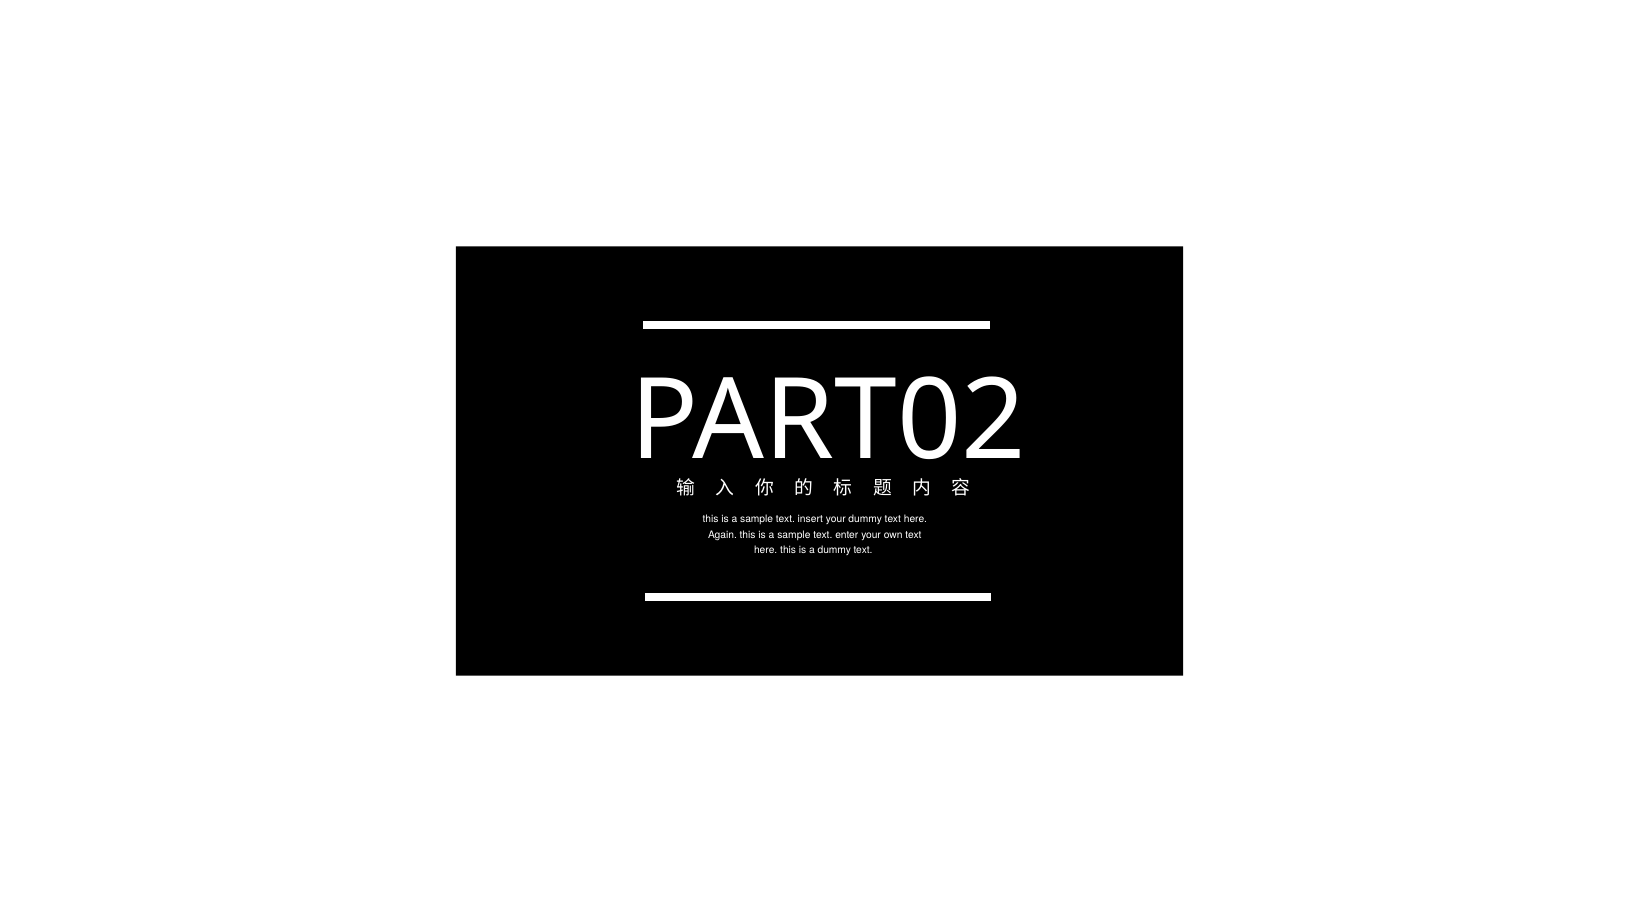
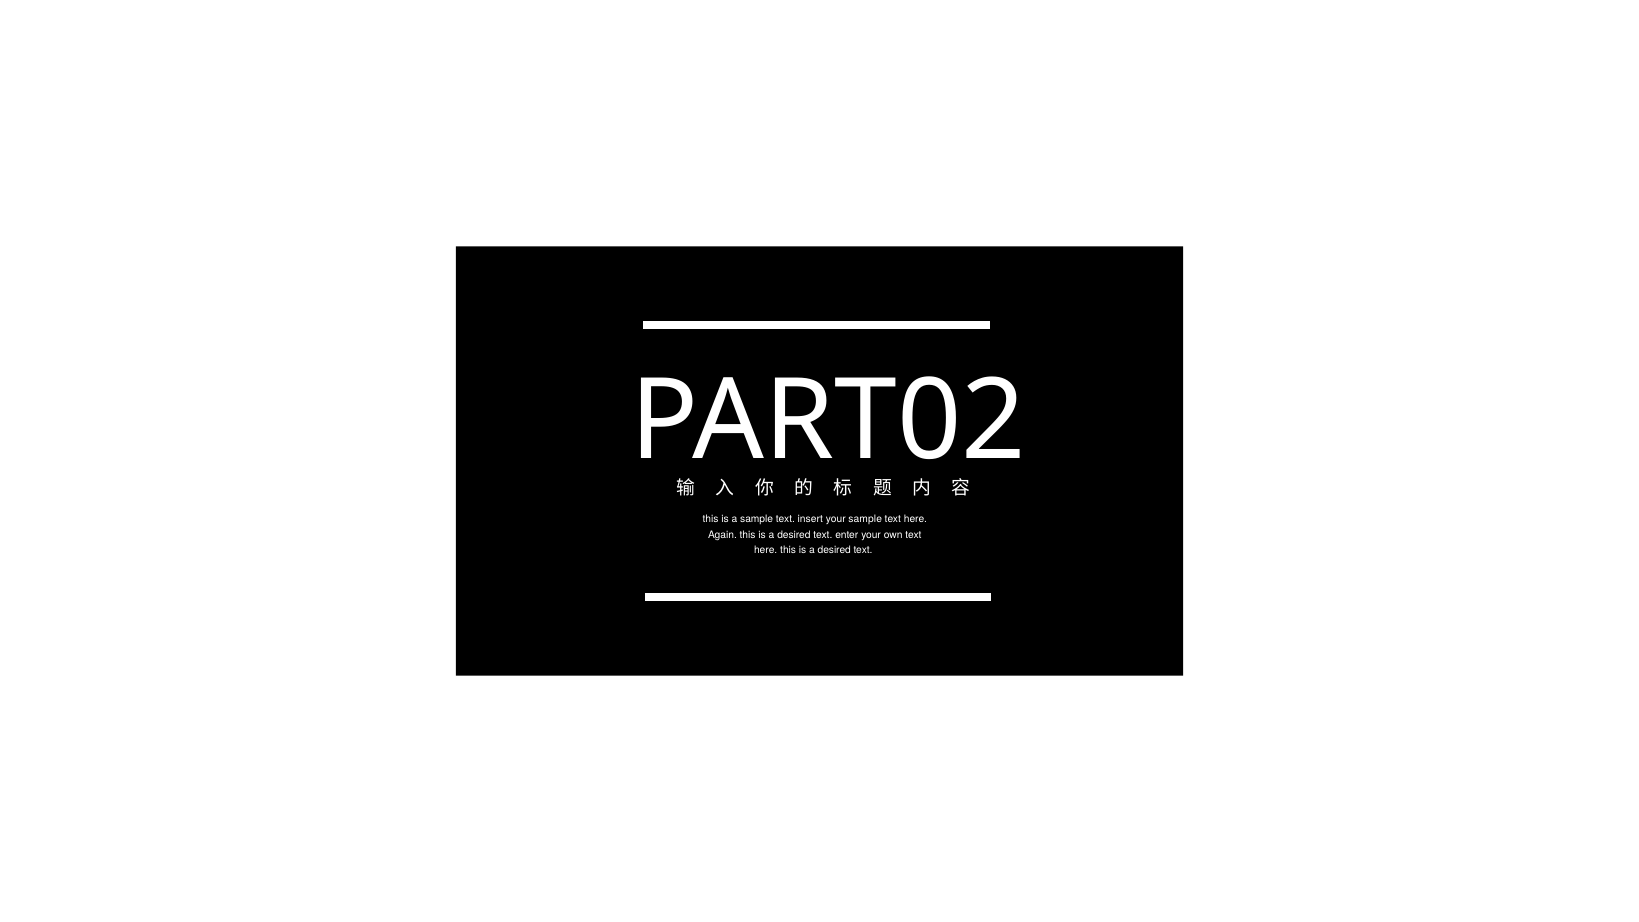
your dummy: dummy -> sample
sample at (794, 535): sample -> desired
dummy at (834, 550): dummy -> desired
